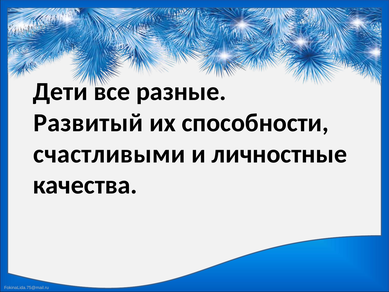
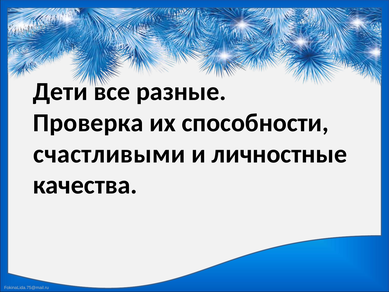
Развитый: Развитый -> Проверка
